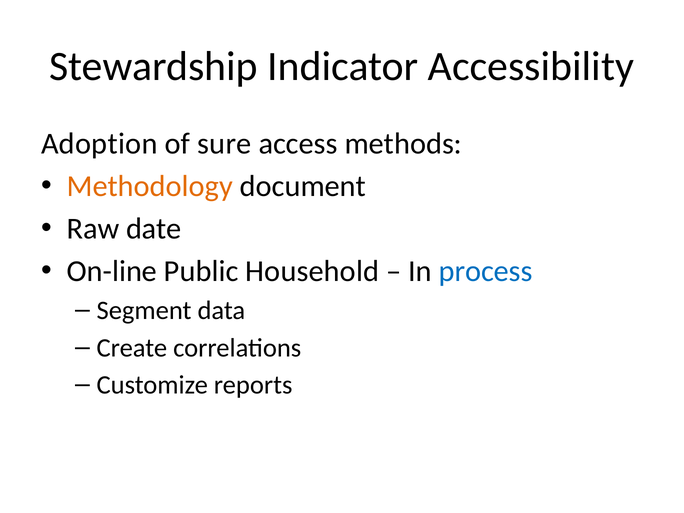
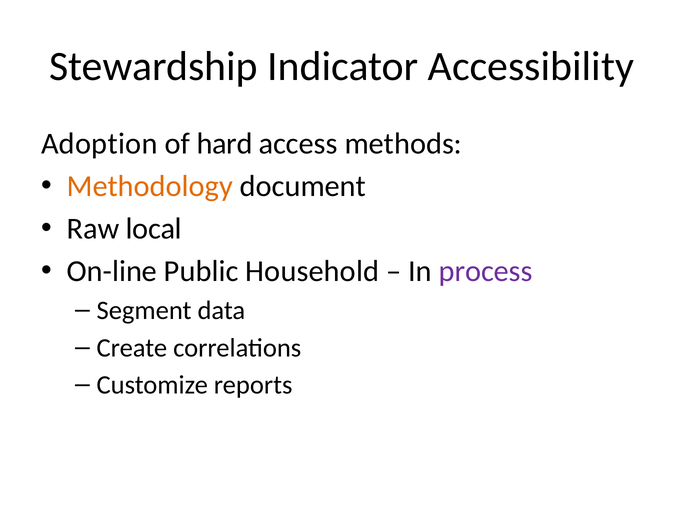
sure: sure -> hard
date: date -> local
process colour: blue -> purple
